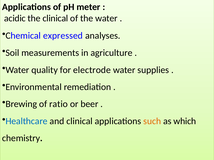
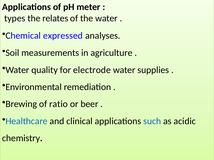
acidic: acidic -> types
the clinical: clinical -> relates
such colour: orange -> blue
which: which -> acidic
